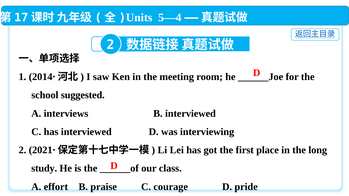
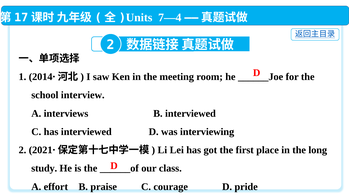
5—4: 5—4 -> 7—4
suggested: suggested -> interview
